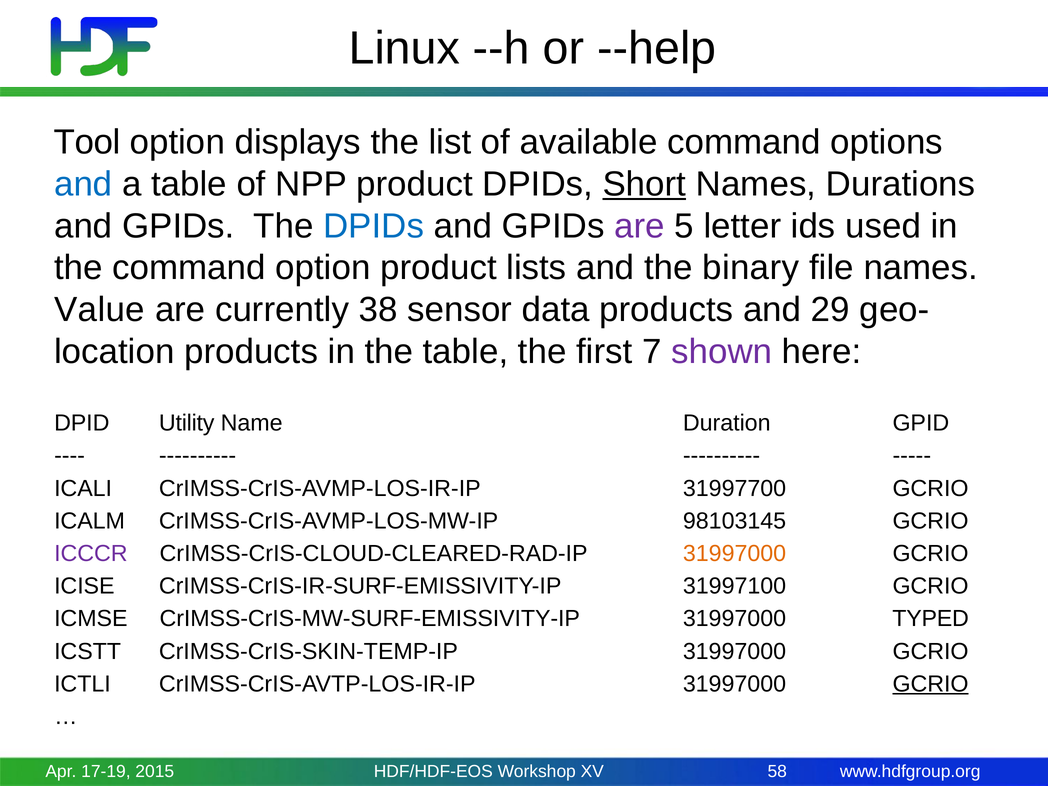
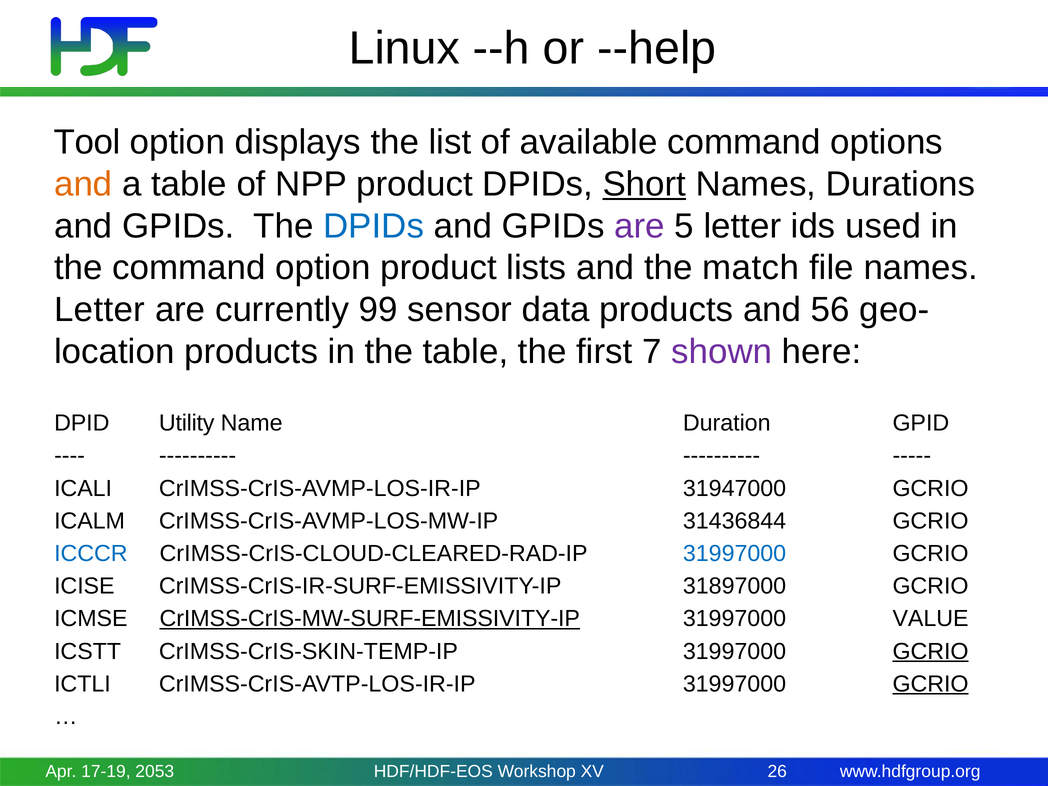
and at (83, 184) colour: blue -> orange
binary: binary -> match
Value at (100, 310): Value -> Letter
38: 38 -> 99
29: 29 -> 56
31997700: 31997700 -> 31947000
98103145: 98103145 -> 31436844
ICCCR colour: purple -> blue
31997000 at (735, 554) colour: orange -> blue
31997100: 31997100 -> 31897000
CrIMSS-CrIS-MW-SURF-EMISSIVITY-IP underline: none -> present
TYPED: TYPED -> VALUE
GCRIO at (931, 651) underline: none -> present
2015: 2015 -> 2053
58: 58 -> 26
